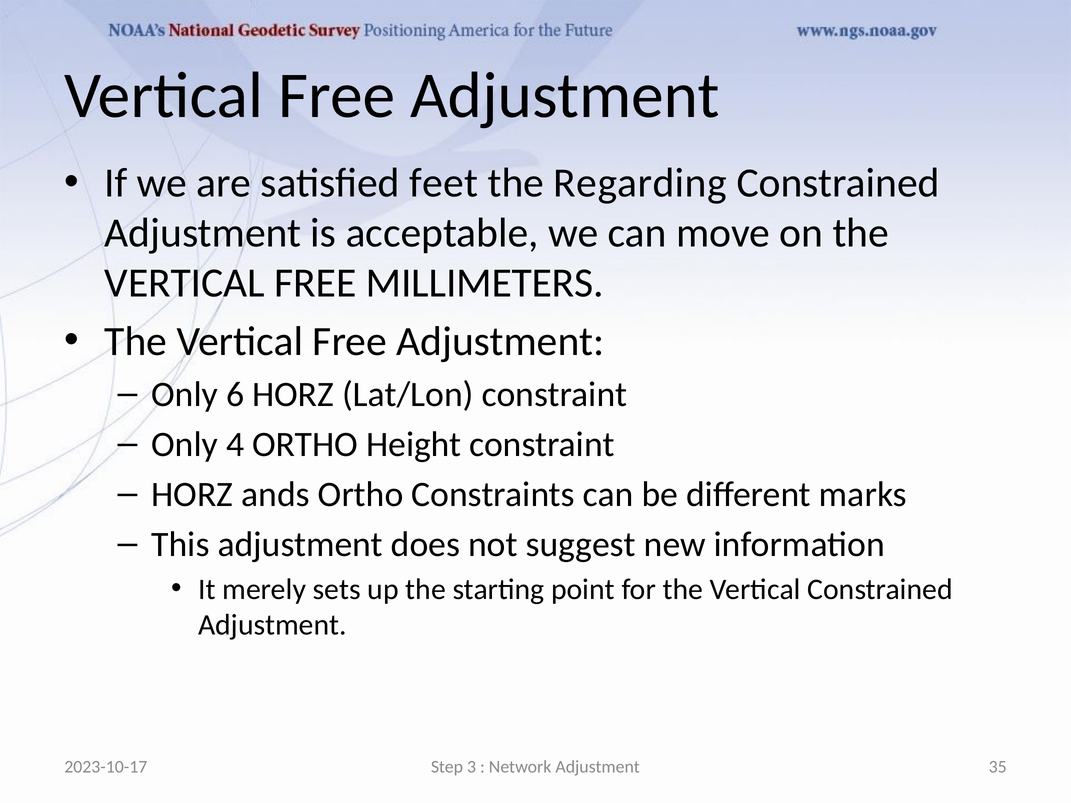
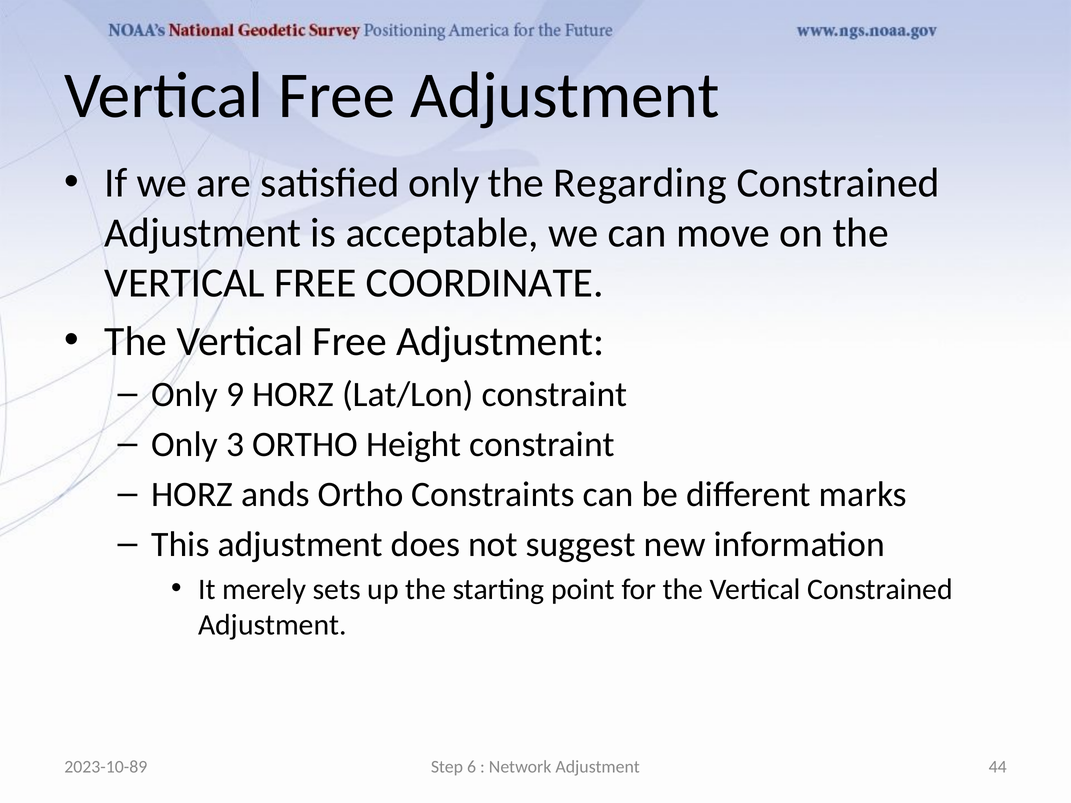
satisfied feet: feet -> only
MILLIMETERS: MILLIMETERS -> COORDINATE
6: 6 -> 9
4: 4 -> 3
2023-10-17: 2023-10-17 -> 2023-10-89
3: 3 -> 6
35: 35 -> 44
